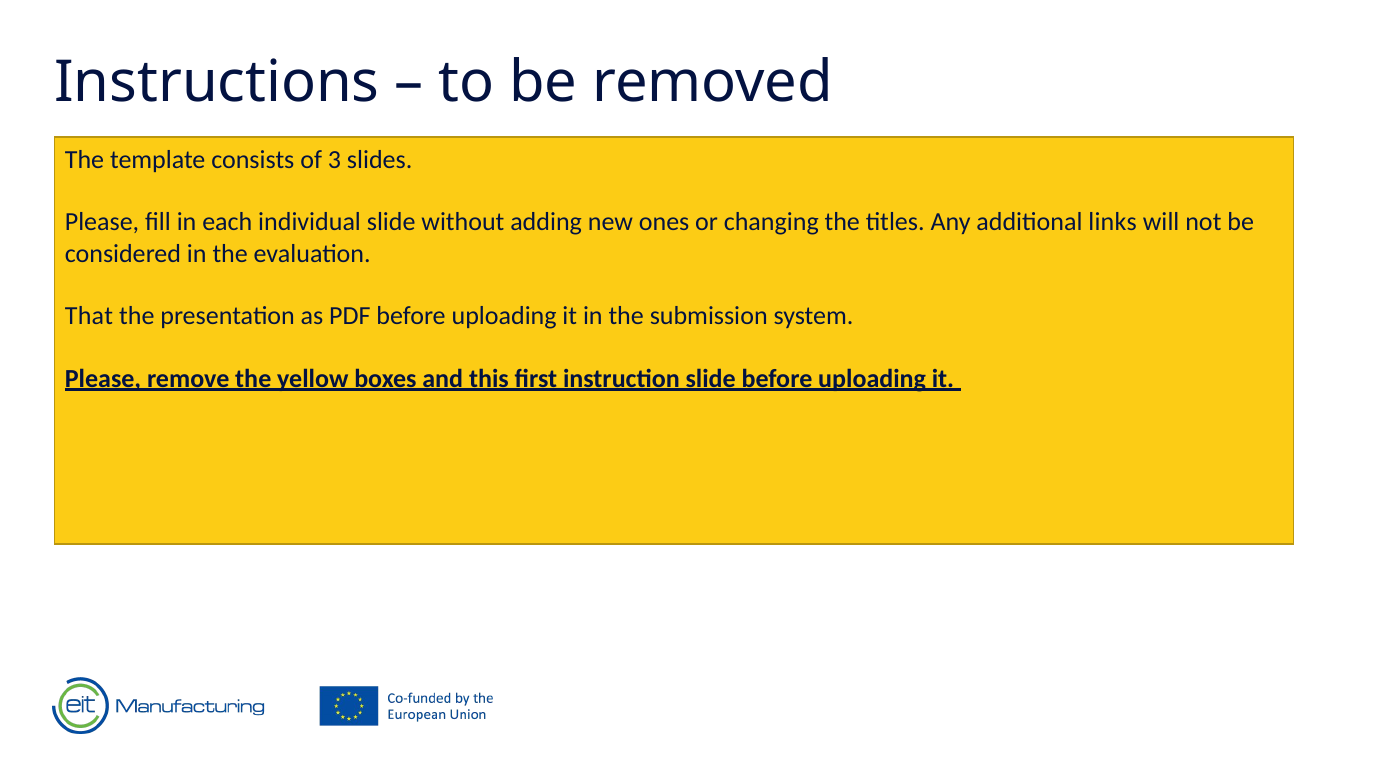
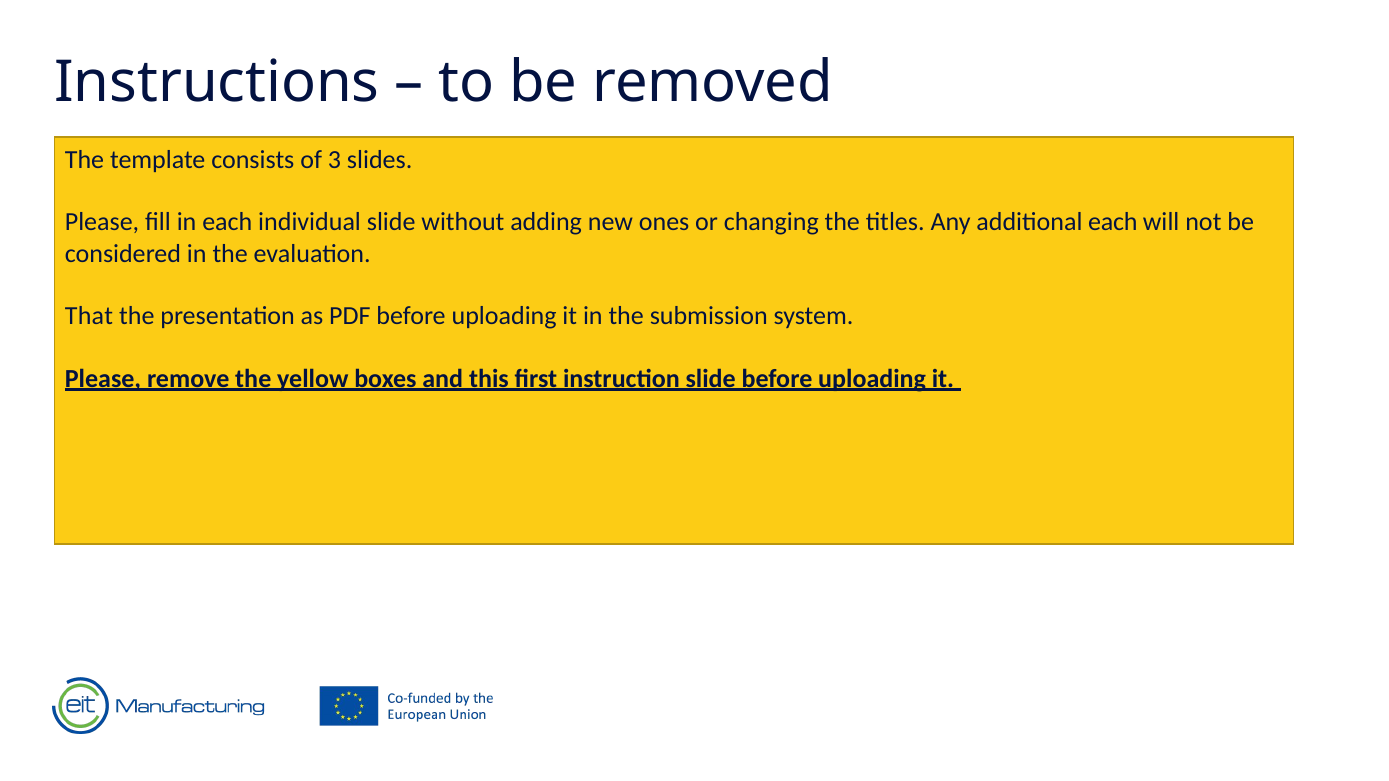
additional links: links -> each
